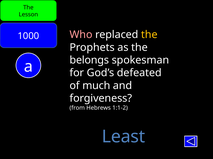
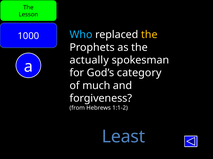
Who colour: pink -> light blue
belongs: belongs -> actually
defeated: defeated -> category
